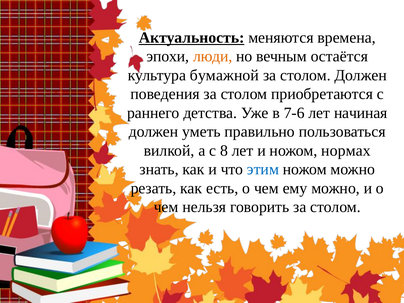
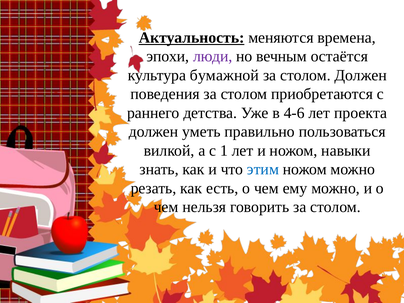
люди colour: orange -> purple
7-6: 7-6 -> 4-6
начиная: начиная -> проекта
8: 8 -> 1
нормах: нормах -> навыки
